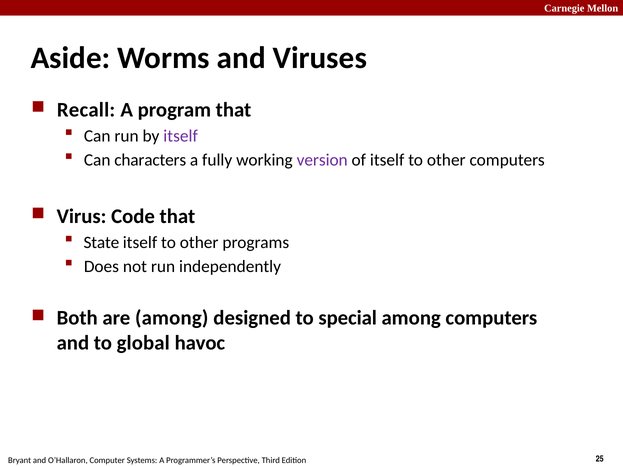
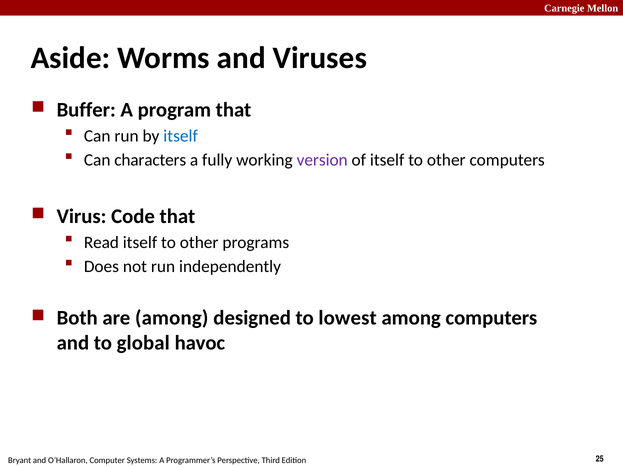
Recall: Recall -> Buffer
itself at (181, 136) colour: purple -> blue
State: State -> Read
special: special -> lowest
